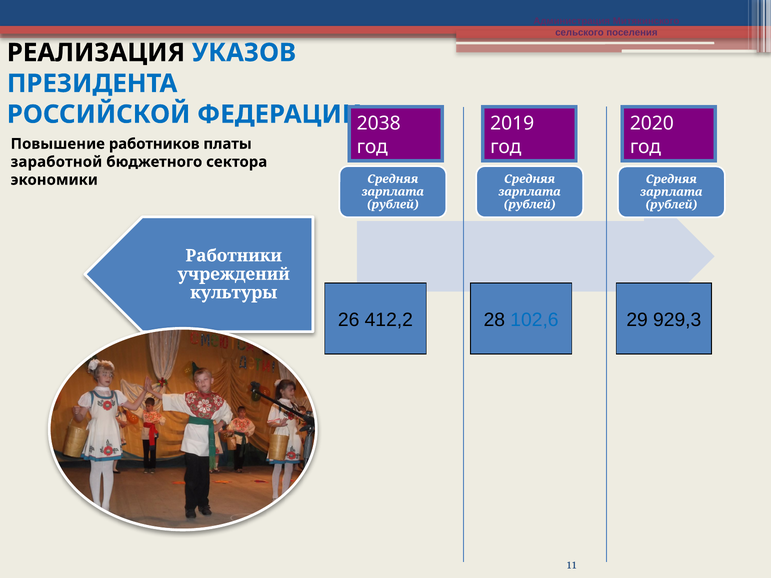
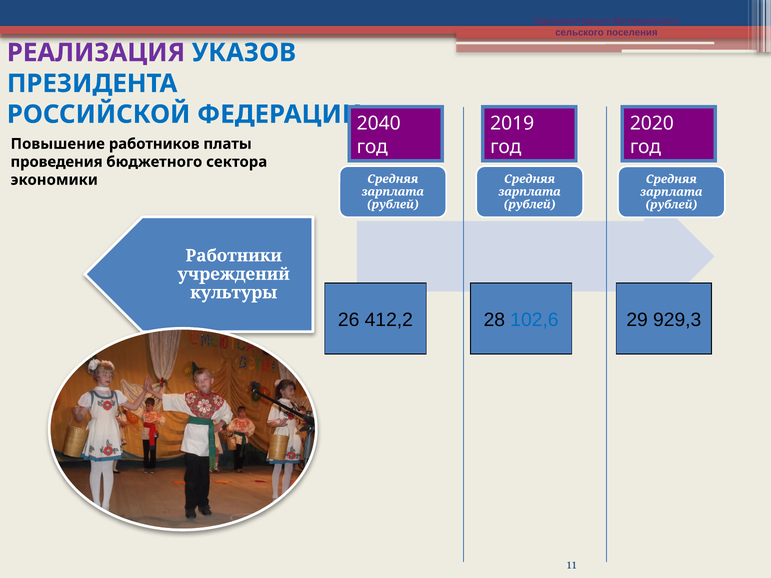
РЕАЛИЗАЦИЯ colour: black -> purple
2038: 2038 -> 2040
заработной: заработной -> проведения
